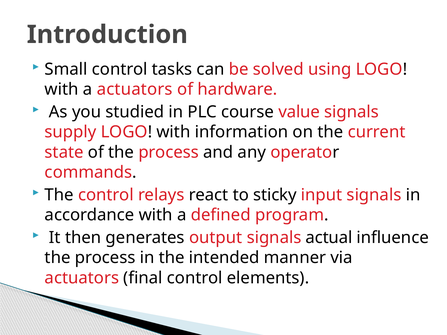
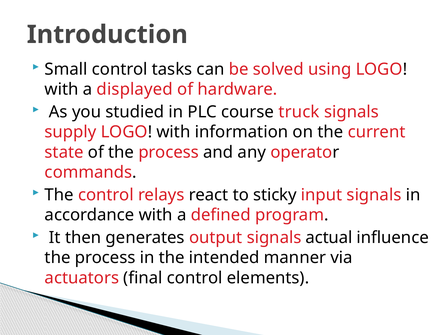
a actuators: actuators -> displayed
value: value -> truck
